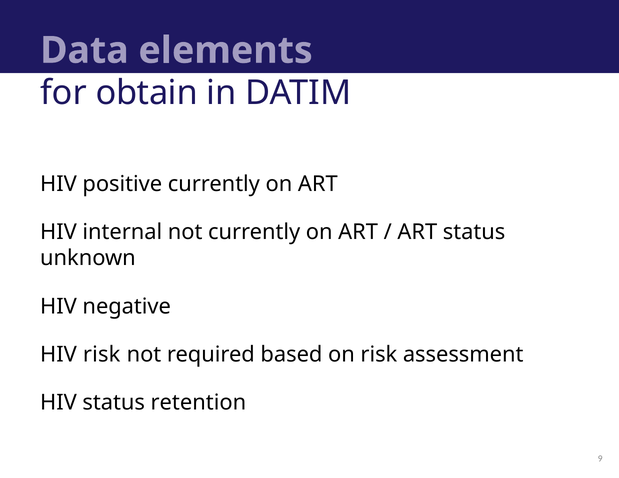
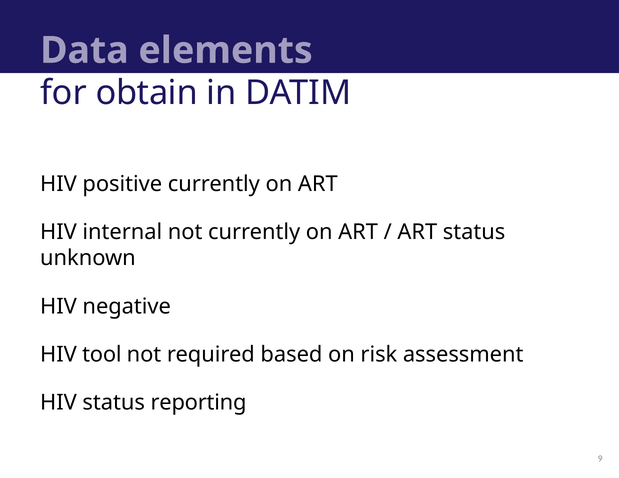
HIV risk: risk -> tool
retention: retention -> reporting
